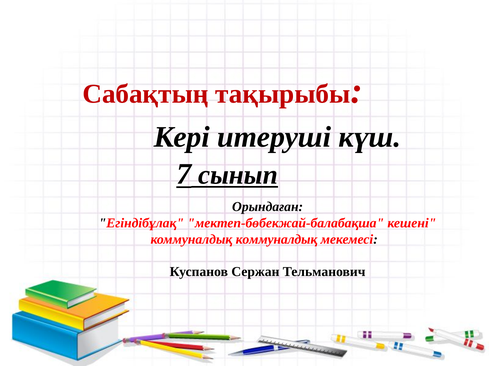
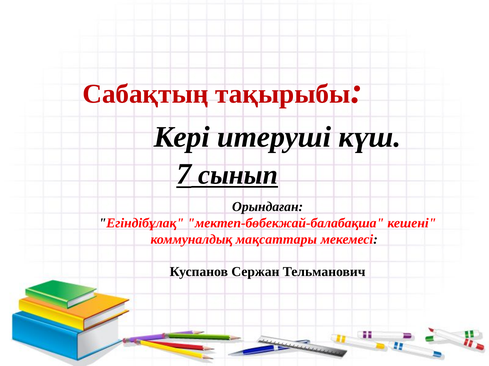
коммуналдық коммуналдық: коммуналдық -> мақсаттары
